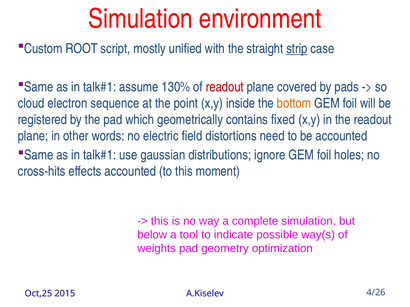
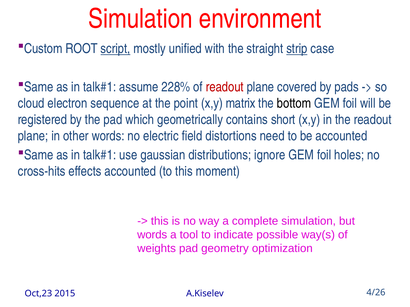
script underline: none -> present
130%: 130% -> 228%
inside: inside -> matrix
bottom colour: orange -> black
fixed: fixed -> short
below at (152, 235): below -> words
Oct,25: Oct,25 -> Oct,23
